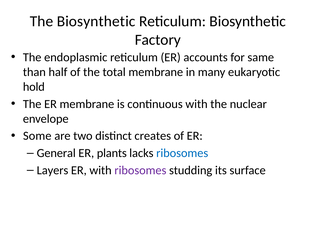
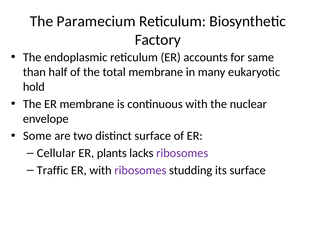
The Biosynthetic: Biosynthetic -> Paramecium
distinct creates: creates -> surface
General: General -> Cellular
ribosomes at (182, 153) colour: blue -> purple
Layers: Layers -> Traffic
